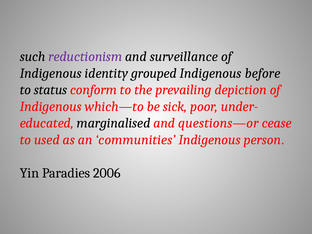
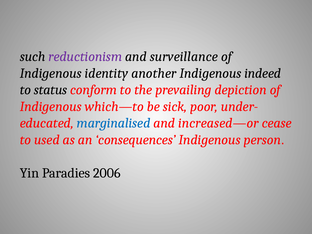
grouped: grouped -> another
before: before -> indeed
marginalised colour: black -> blue
questions—or: questions—or -> increased—or
communities: communities -> consequences
